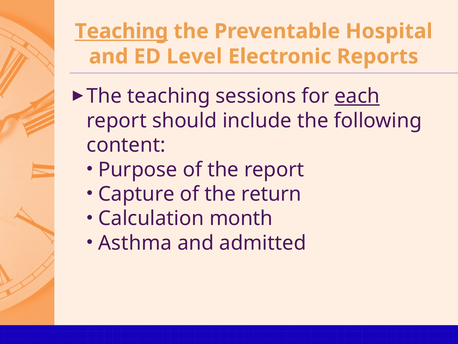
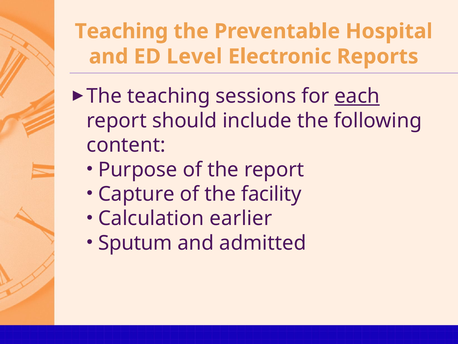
Teaching at (121, 31) underline: present -> none
return: return -> facility
month: month -> earlier
Asthma: Asthma -> Sputum
